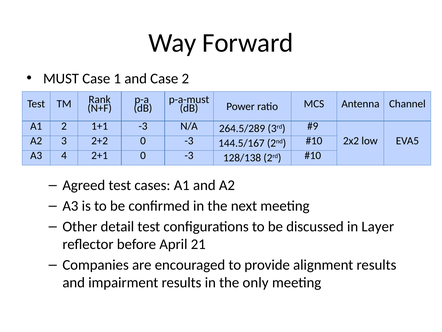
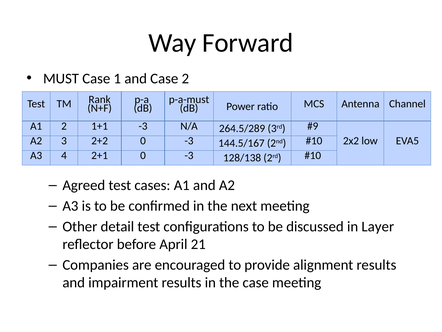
the only: only -> case
